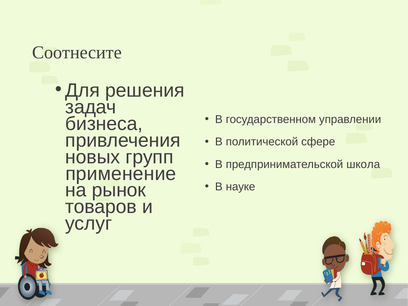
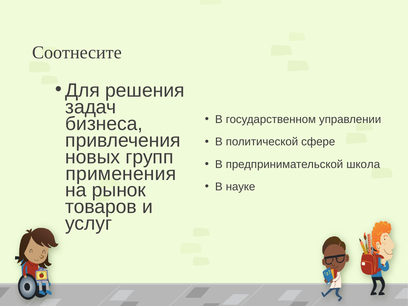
применение: применение -> применения
